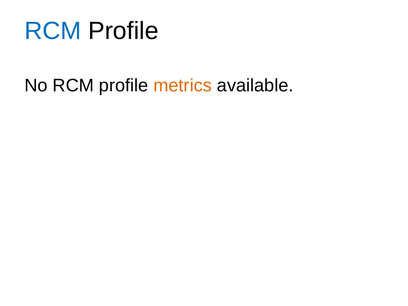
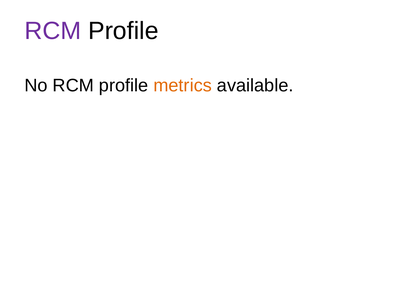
RCM at (53, 31) colour: blue -> purple
